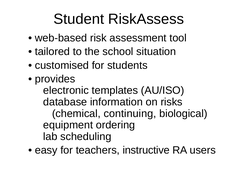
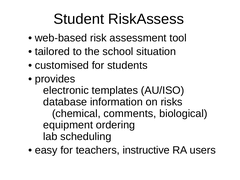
continuing: continuing -> comments
